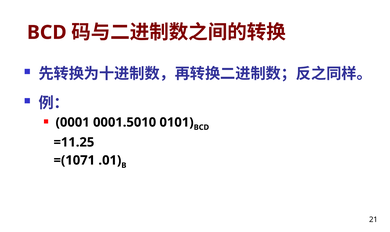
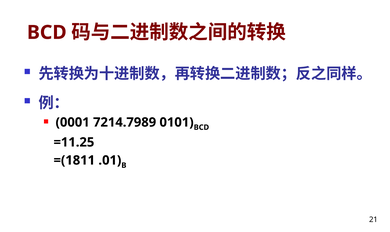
0001.5010: 0001.5010 -> 7214.7989
=(1071: =(1071 -> =(1811
